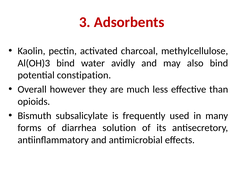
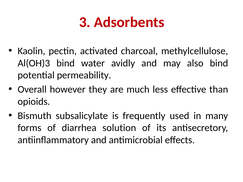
constipation: constipation -> permeability
